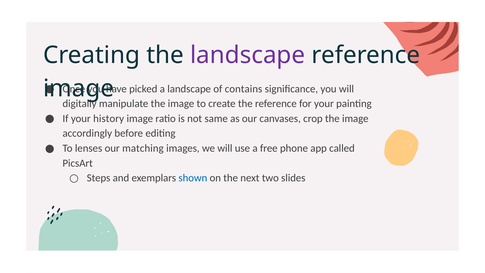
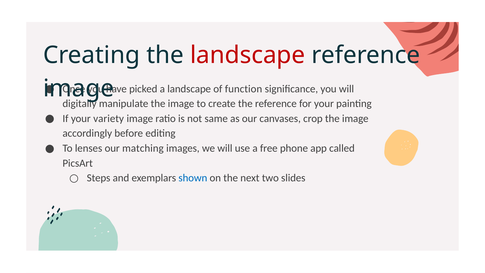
landscape at (248, 55) colour: purple -> red
contains: contains -> function
history: history -> variety
